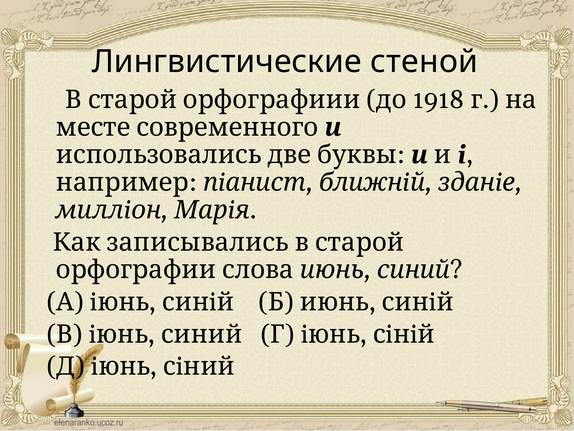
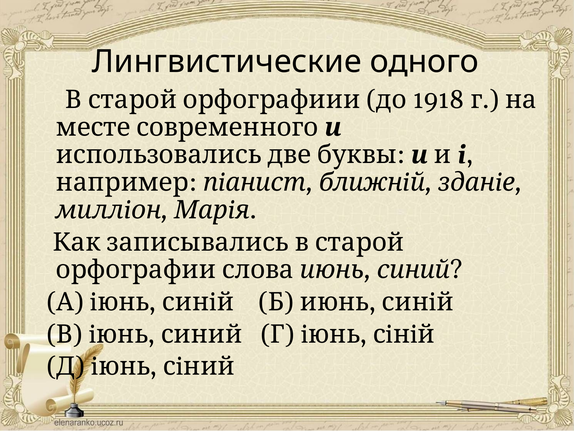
стеной: стеной -> одного
